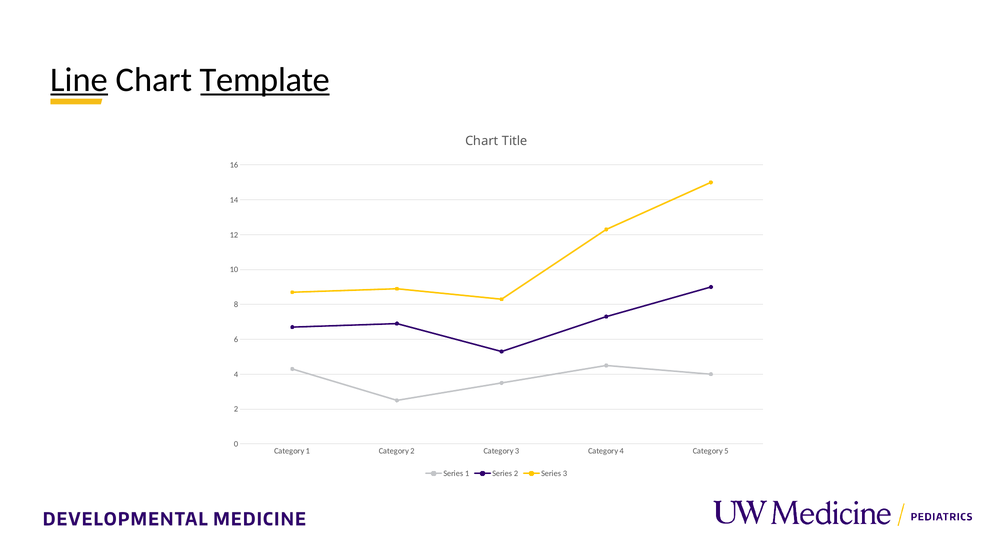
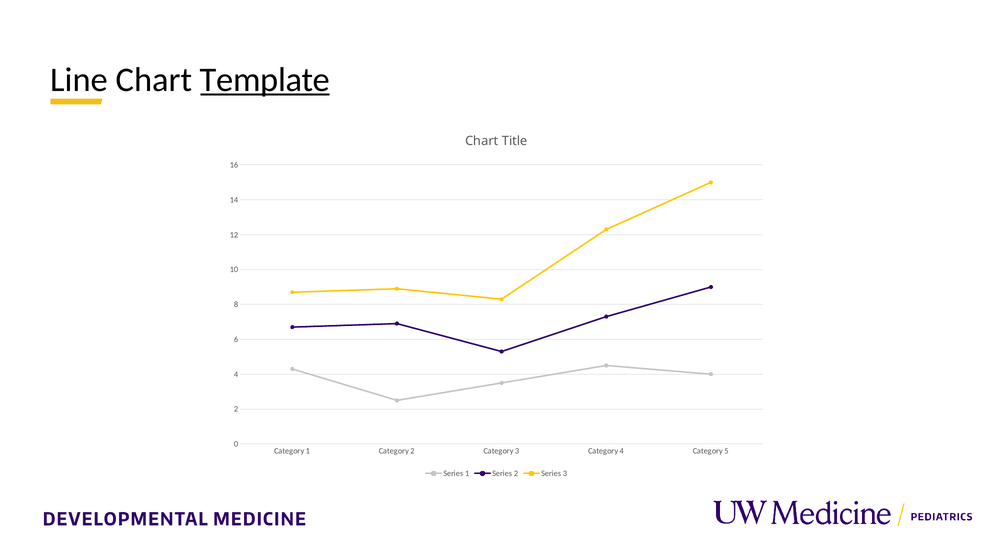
Line underline: present -> none
